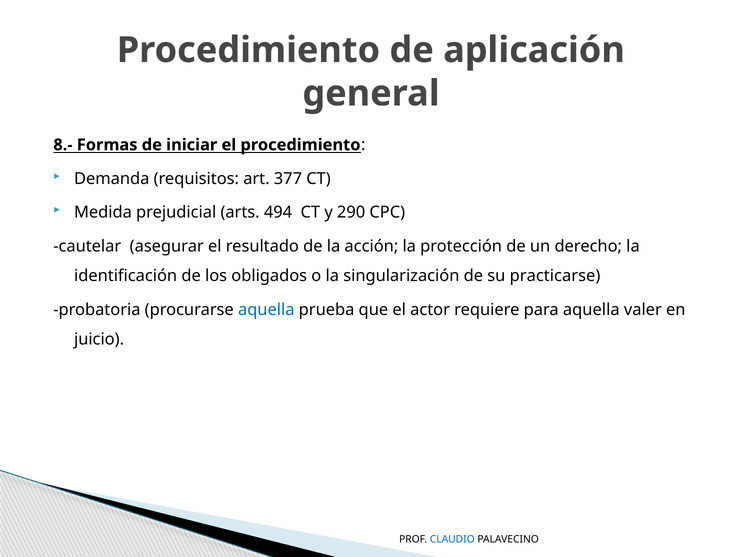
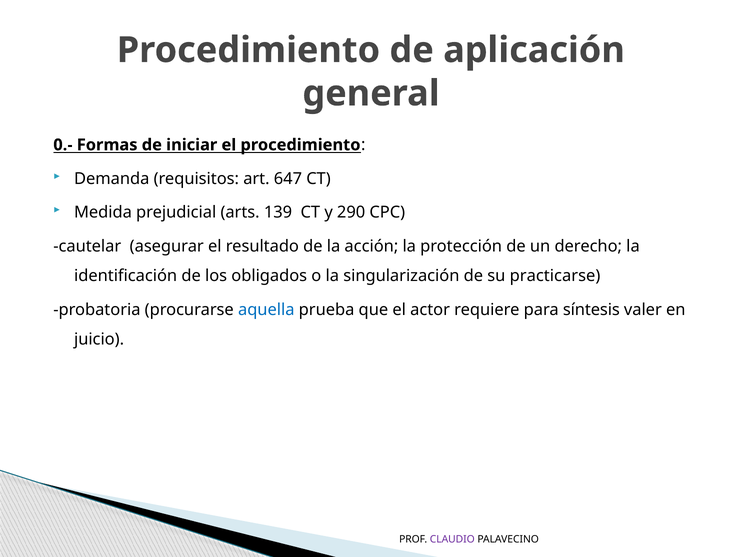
8.-: 8.- -> 0.-
377: 377 -> 647
494: 494 -> 139
para aquella: aquella -> síntesis
CLAUDIO colour: blue -> purple
